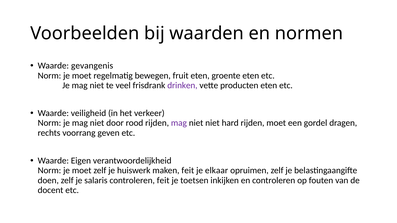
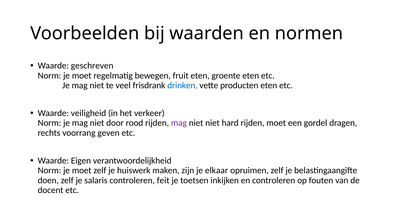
gevangenis: gevangenis -> geschreven
drinken colour: purple -> blue
maken feit: feit -> zijn
